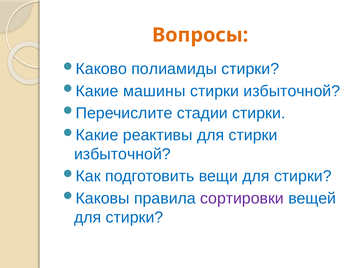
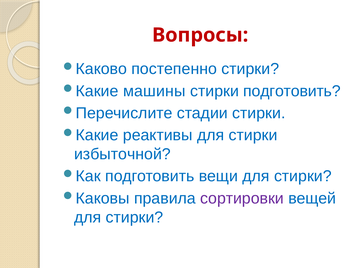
Вопросы colour: orange -> red
полиамиды: полиамиды -> постепенно
избыточной at (292, 91): избыточной -> подготовить
